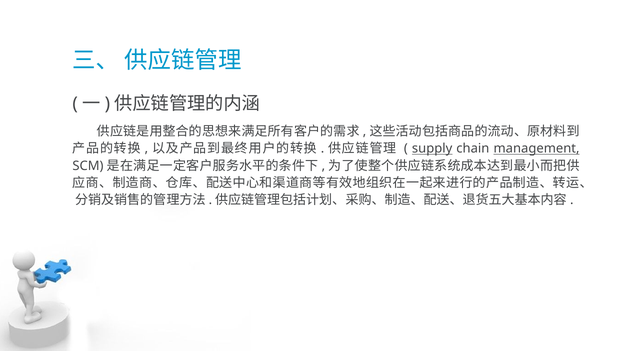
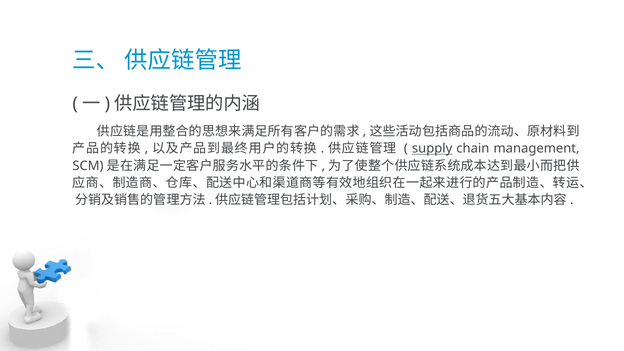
management underline: present -> none
